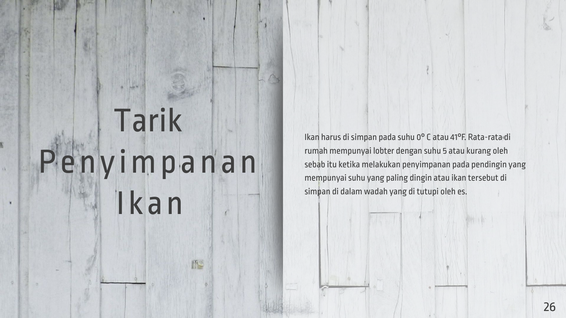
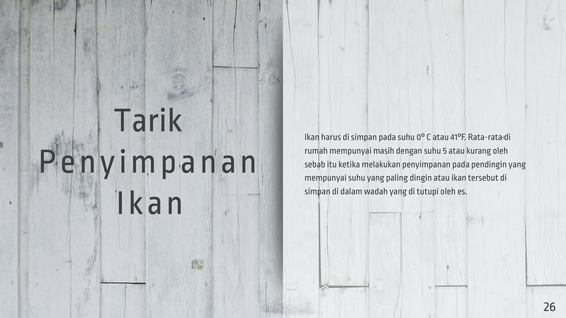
lobter: lobter -> masih
